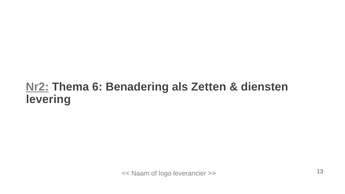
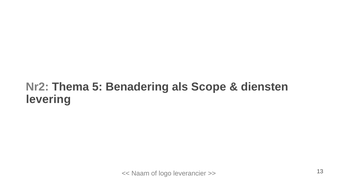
Nr2 underline: present -> none
6: 6 -> 5
Zetten: Zetten -> Scope
